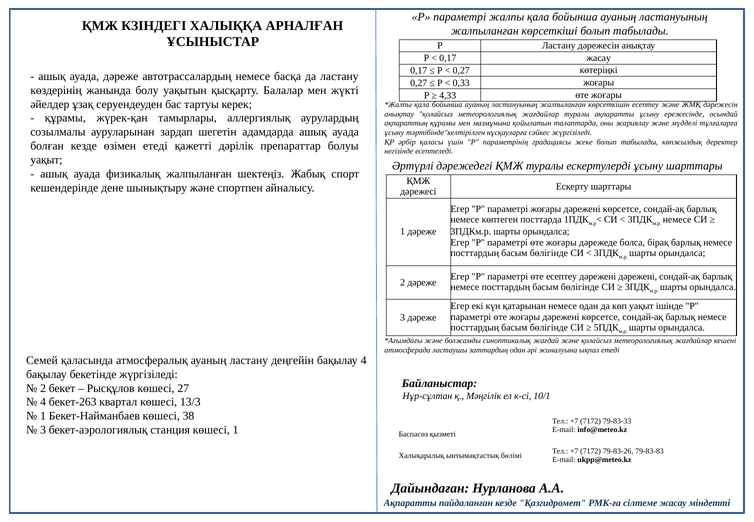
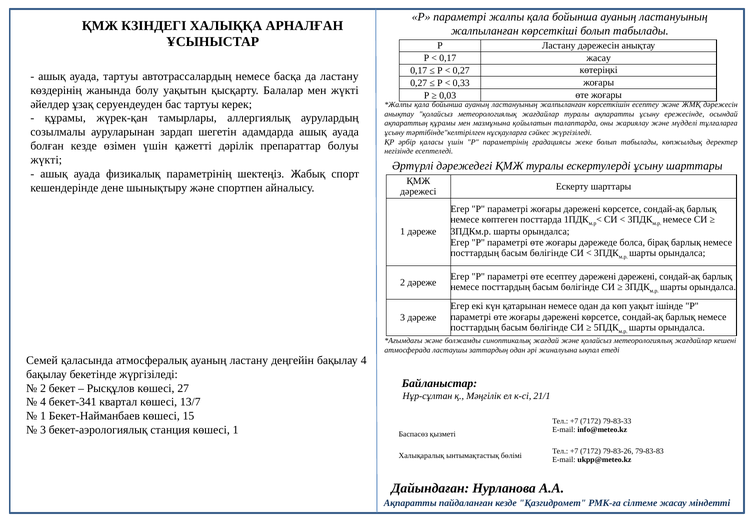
ауада дәреже: дәреже -> тартуы
4,33: 4,33 -> 0,03
өзімен етеді: етеді -> үшін
уақыт at (46, 160): уақыт -> жүкті
физикалық жалпыланған: жалпыланған -> параметрінің
10/1: 10/1 -> 21/1
бекет-263: бекет-263 -> бекет-341
13/3: 13/3 -> 13/7
38: 38 -> 15
